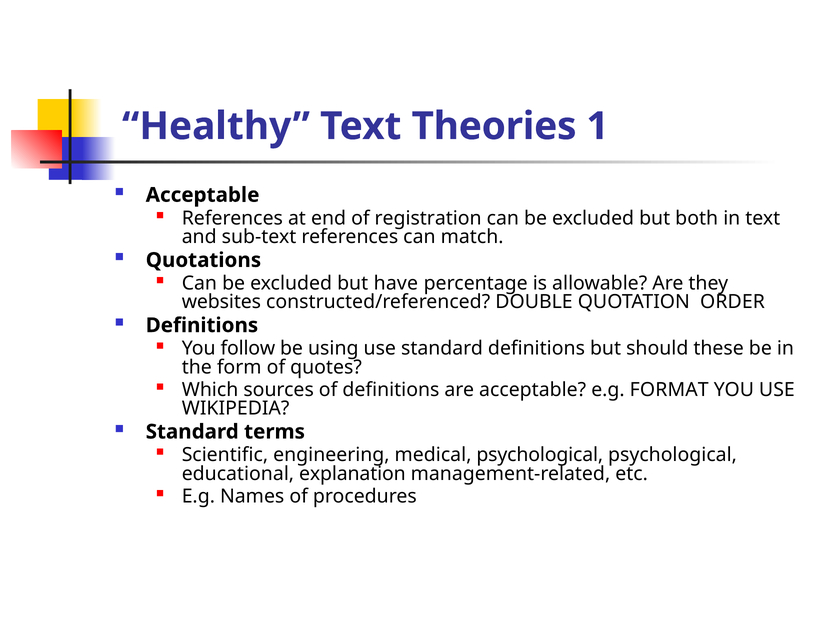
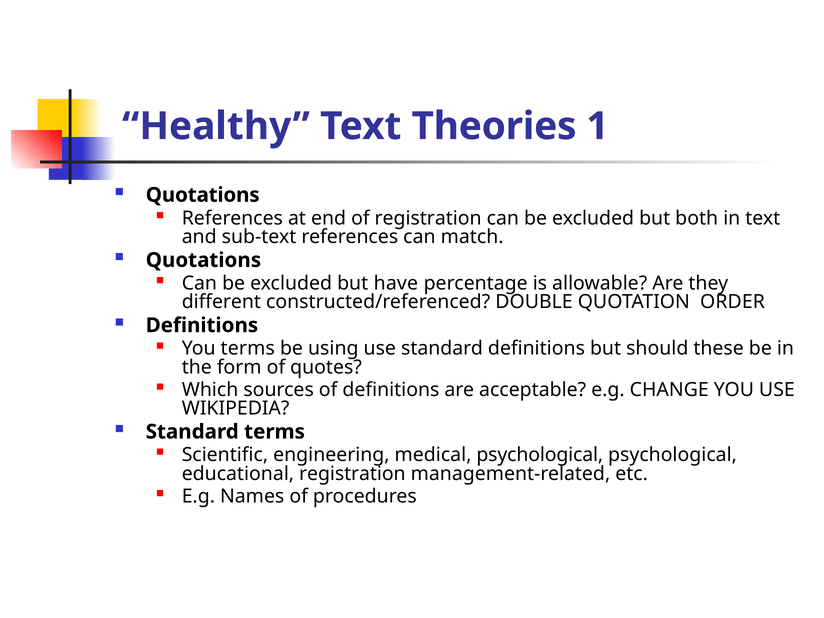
Acceptable at (203, 195): Acceptable -> Quotations
websites: websites -> different
You follow: follow -> terms
FORMAT: FORMAT -> CHANGE
educational explanation: explanation -> registration
